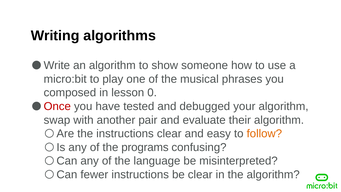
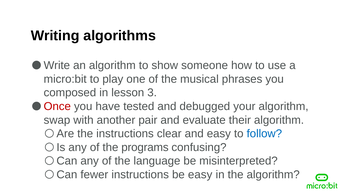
0: 0 -> 3
follow colour: orange -> blue
be clear: clear -> easy
